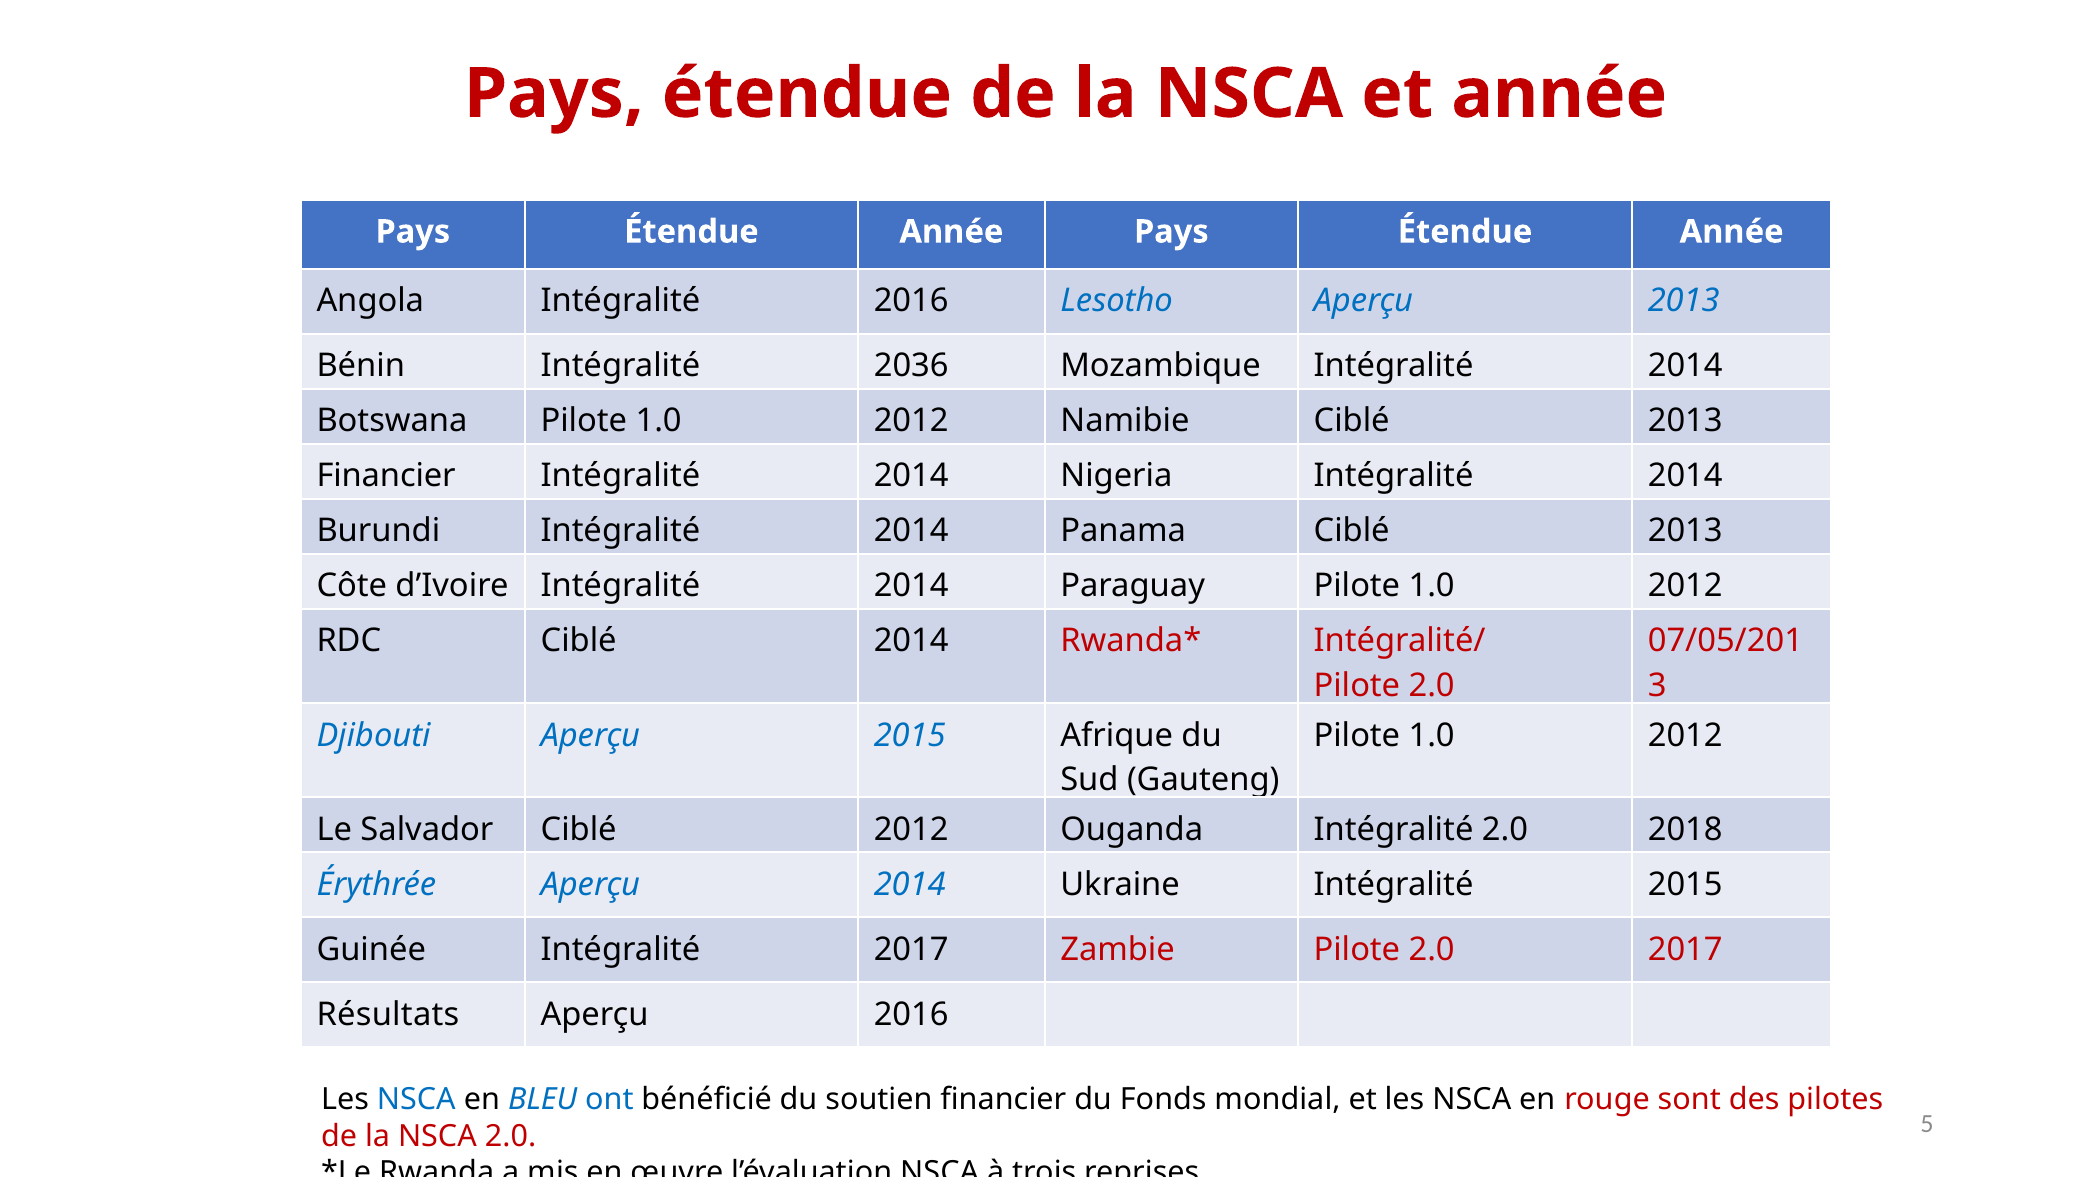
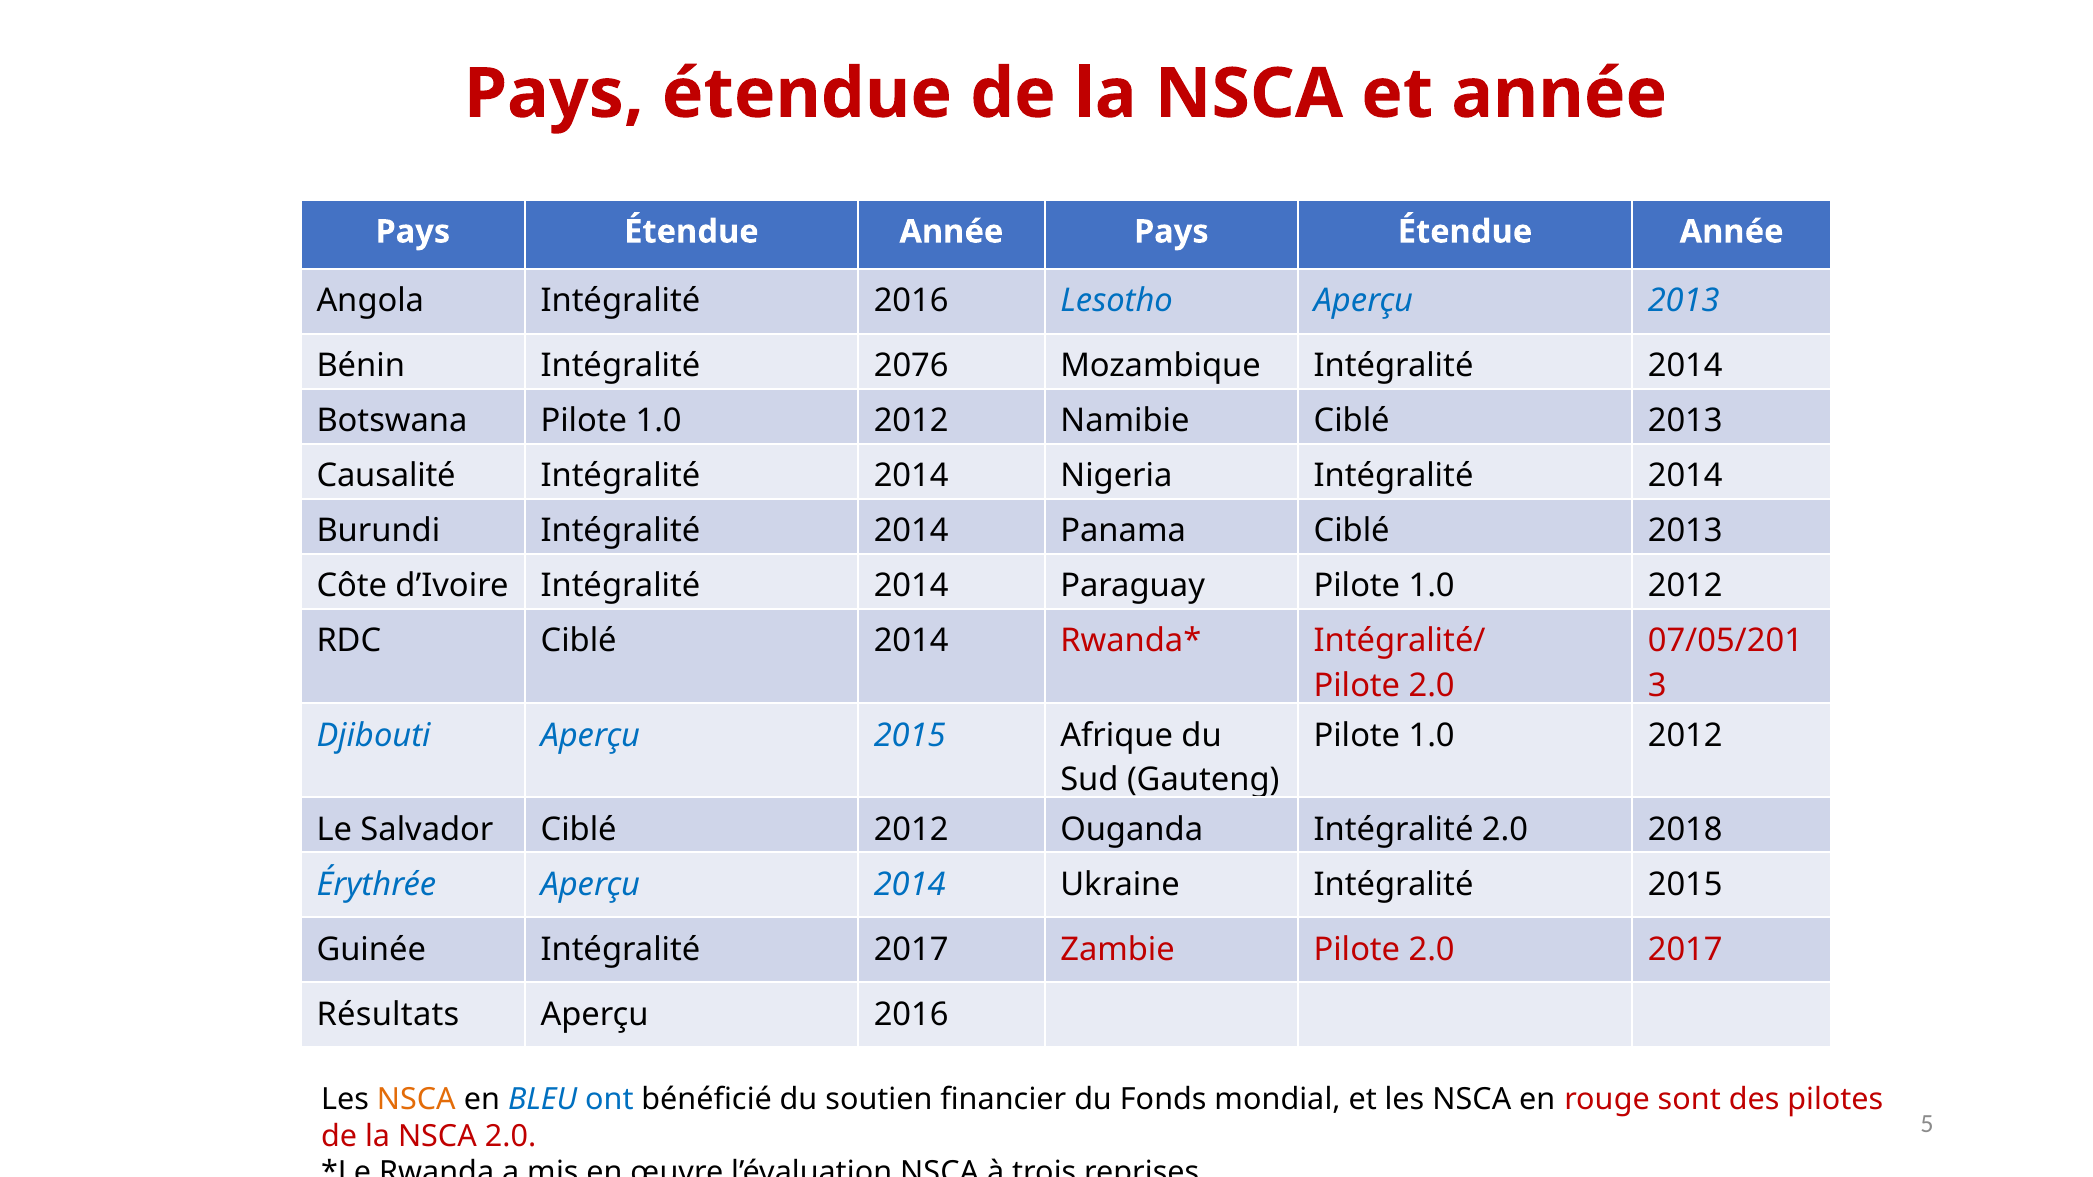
2036: 2036 -> 2076
Financier at (386, 476): Financier -> Causalité
NSCA at (416, 1100) colour: blue -> orange
